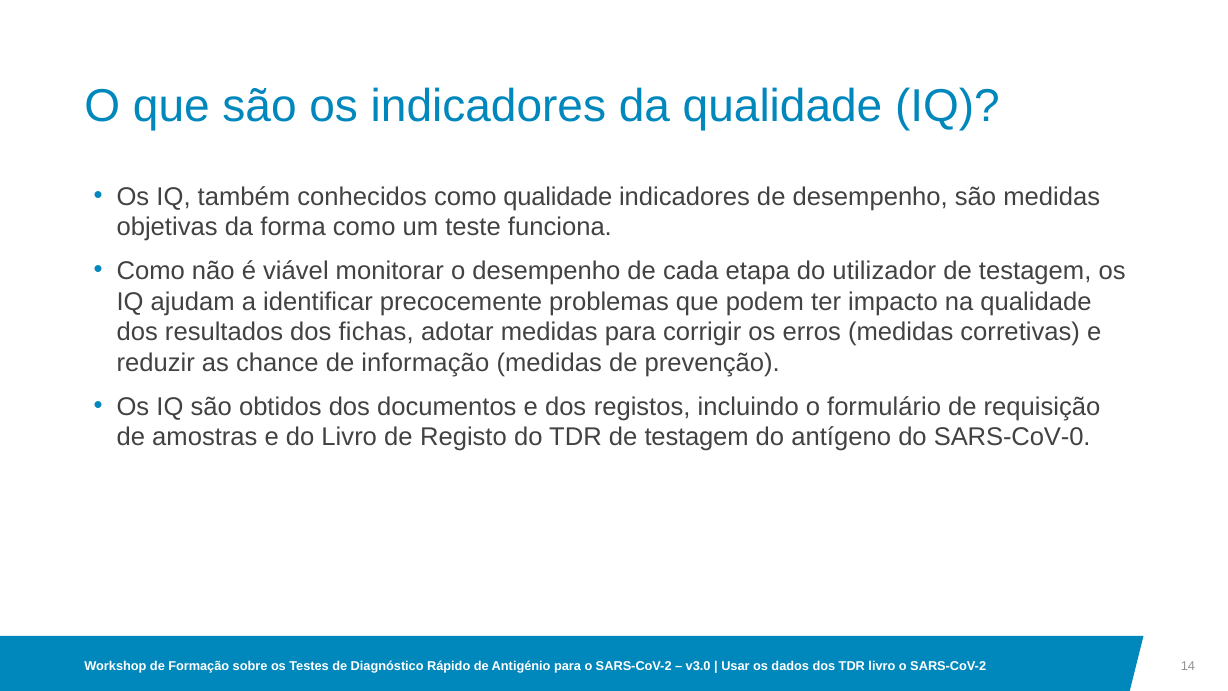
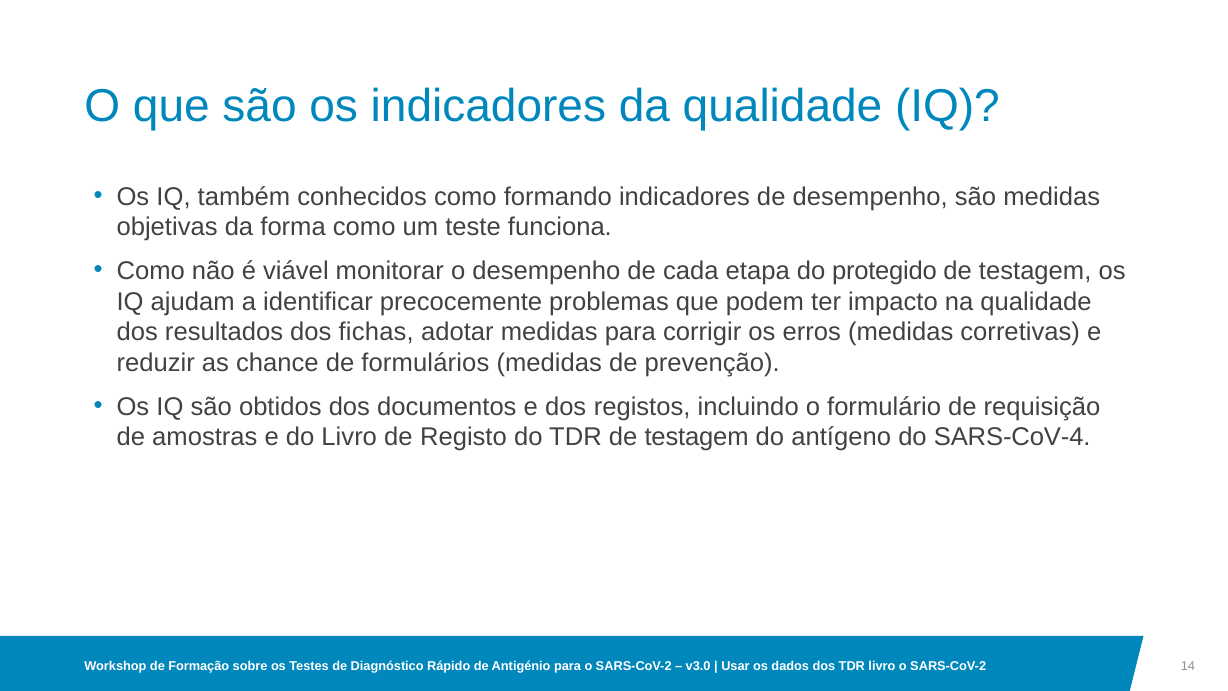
como qualidade: qualidade -> formando
utilizador: utilizador -> protegido
informação: informação -> formulários
SARS-CoV-0: SARS-CoV-0 -> SARS-CoV-4
